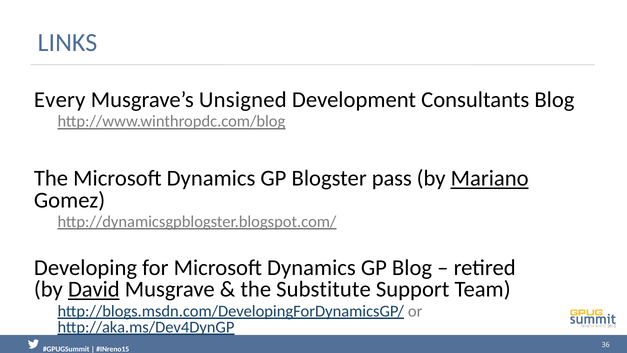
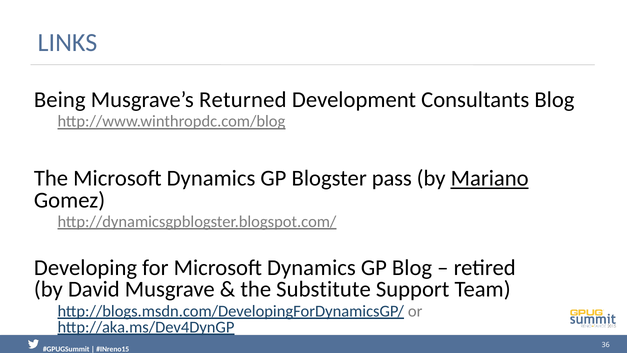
Every: Every -> Being
Unsigned: Unsigned -> Returned
David underline: present -> none
